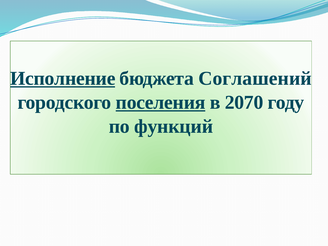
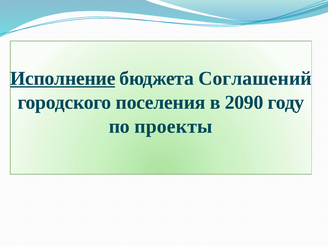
поселения underline: present -> none
2070: 2070 -> 2090
функций: функций -> проекты
